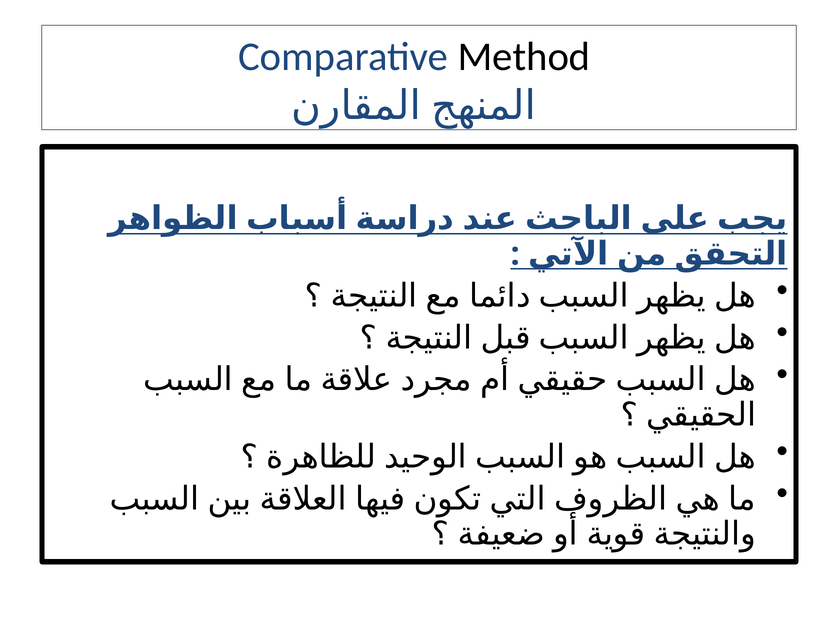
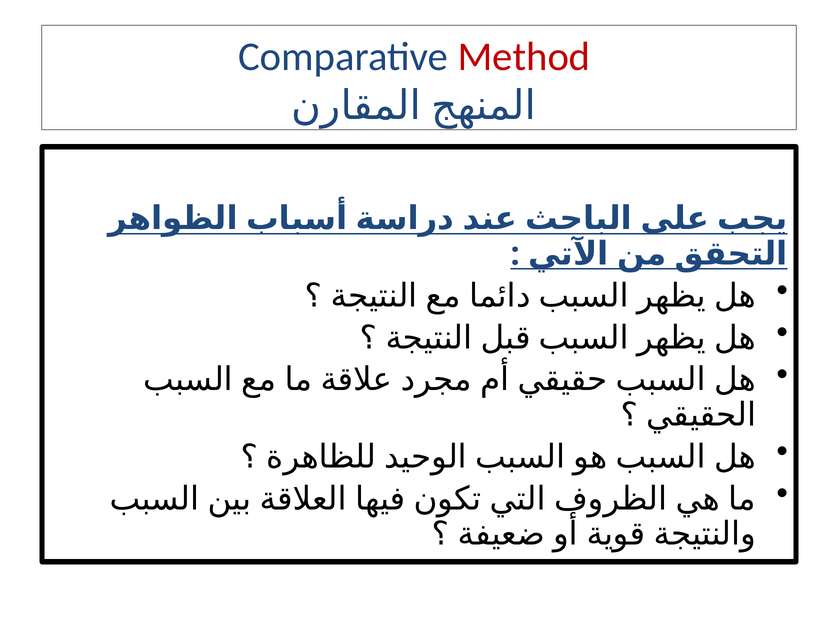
Method colour: black -> red
